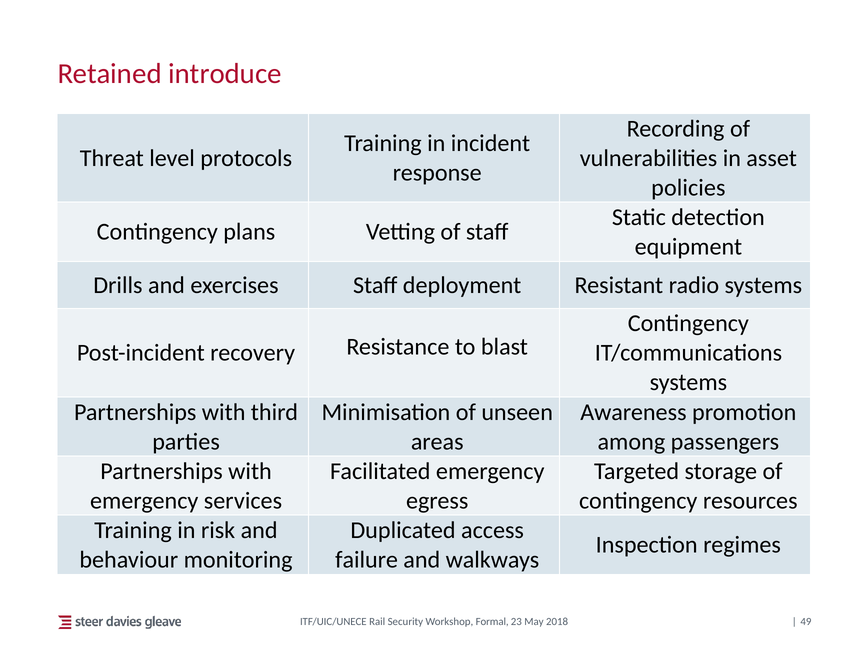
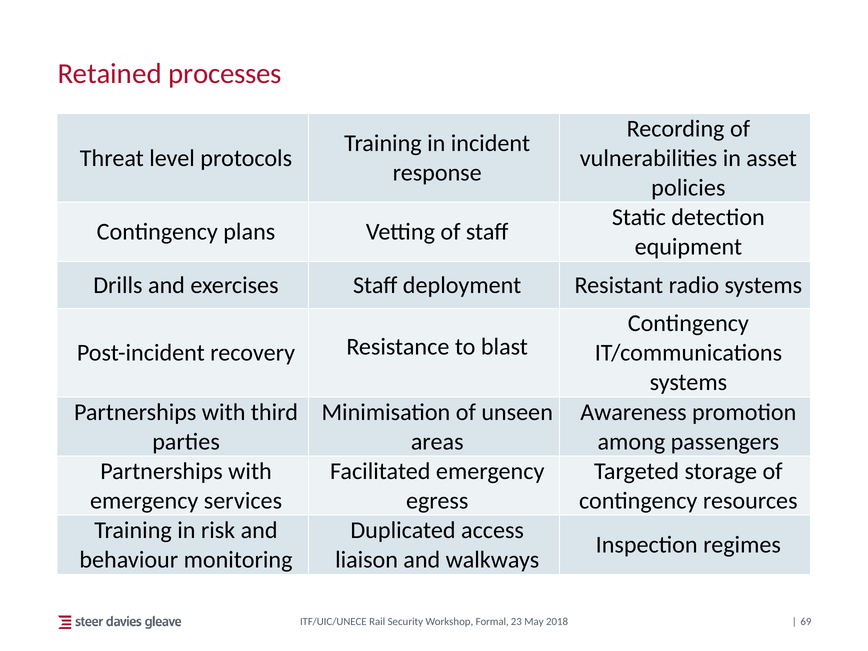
introduce: introduce -> processes
failure: failure -> liaison
49: 49 -> 69
